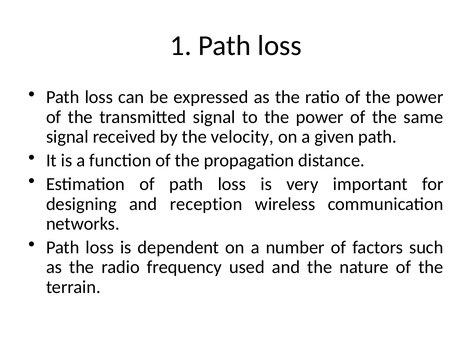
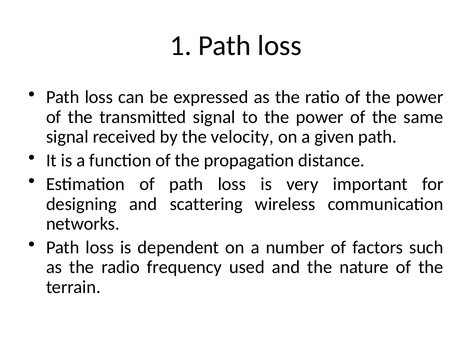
reception: reception -> scattering
